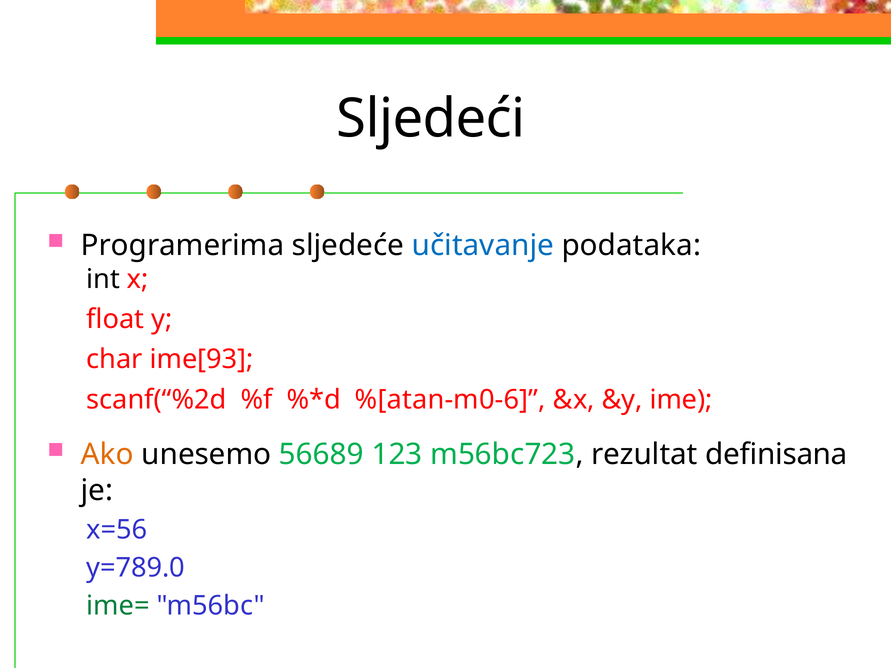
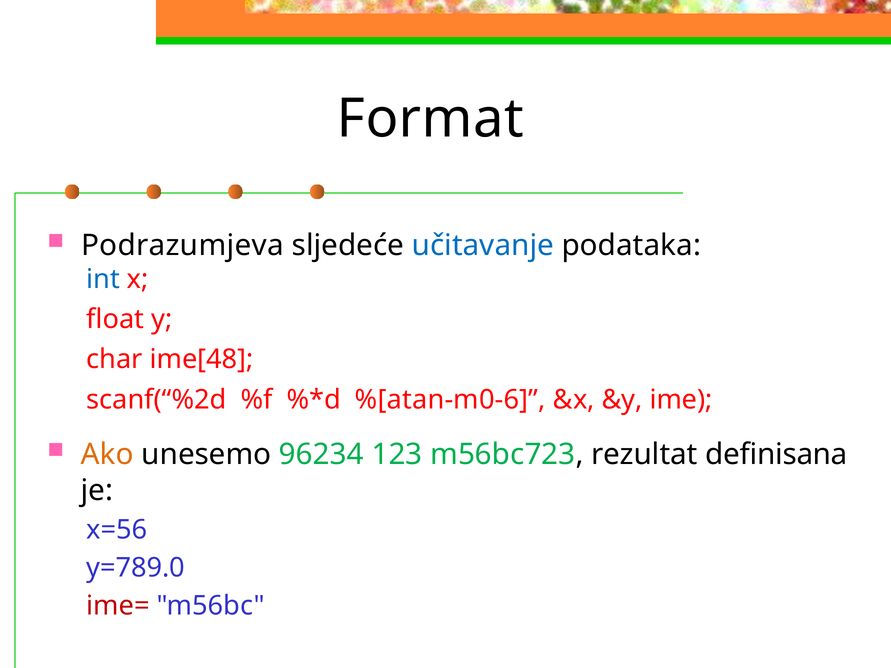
Sljedeći: Sljedeći -> Format
Programerima: Programerima -> Podrazumjeva
int colour: black -> blue
ime[93: ime[93 -> ime[48
56689: 56689 -> 96234
ime= colour: green -> red
